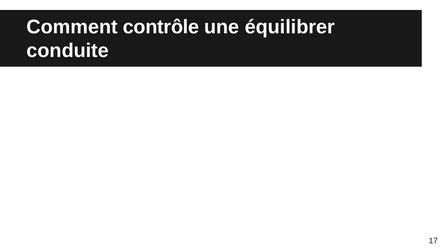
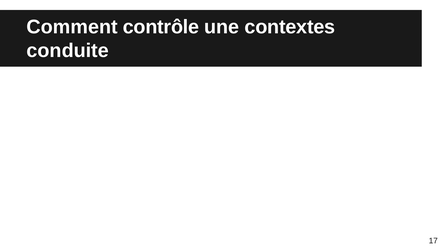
équilibrer: équilibrer -> contextes
